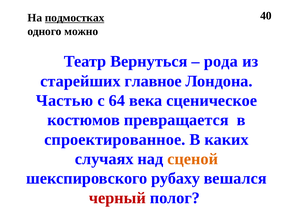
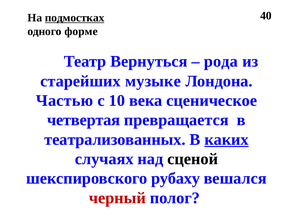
можно: можно -> форме
главное: главное -> музыке
64: 64 -> 10
костюмов: костюмов -> четвертая
спроектированное: спроектированное -> театрализованных
каких underline: none -> present
сценой colour: orange -> black
